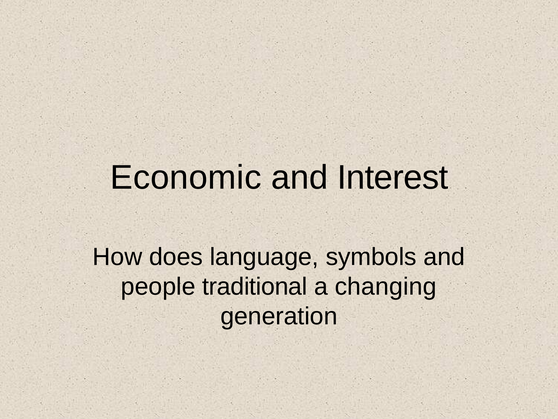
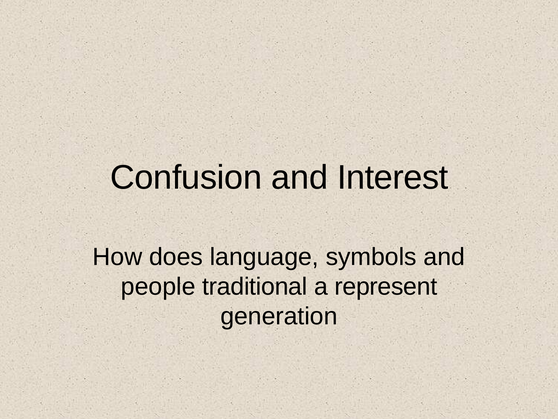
Economic: Economic -> Confusion
changing: changing -> represent
